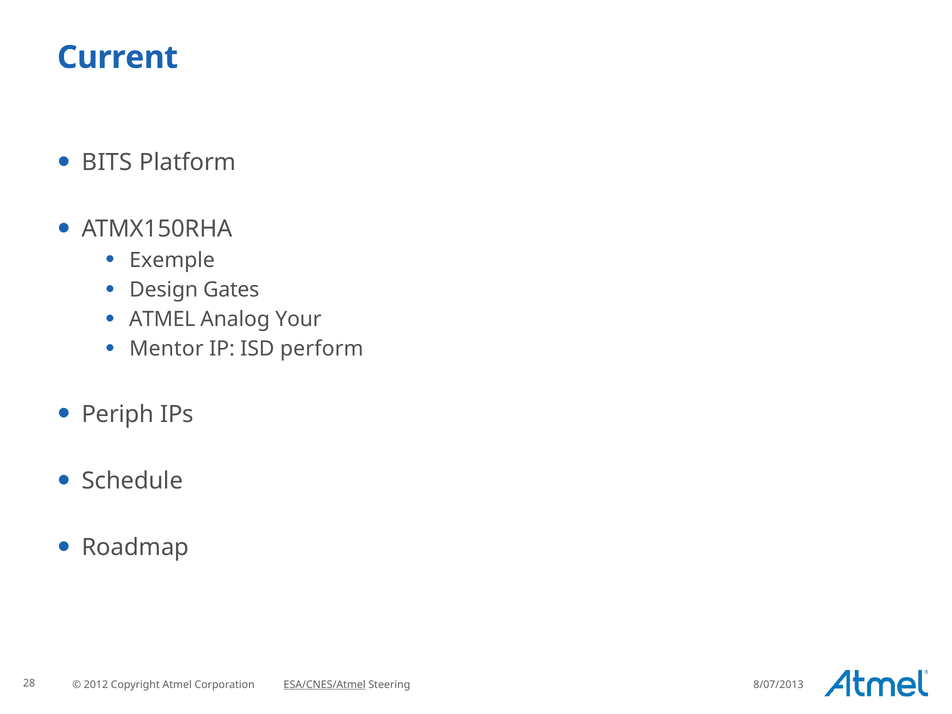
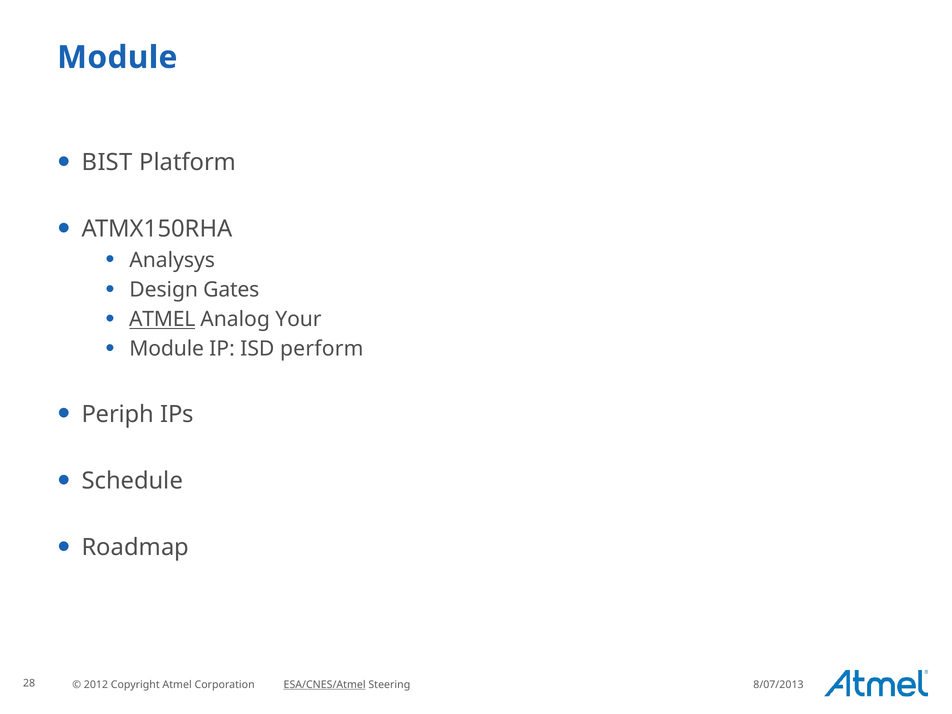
Current at (118, 57): Current -> Module
BITS: BITS -> BIST
Exemple: Exemple -> Analysys
ATMEL at (162, 319) underline: none -> present
Mentor at (166, 349): Mentor -> Module
